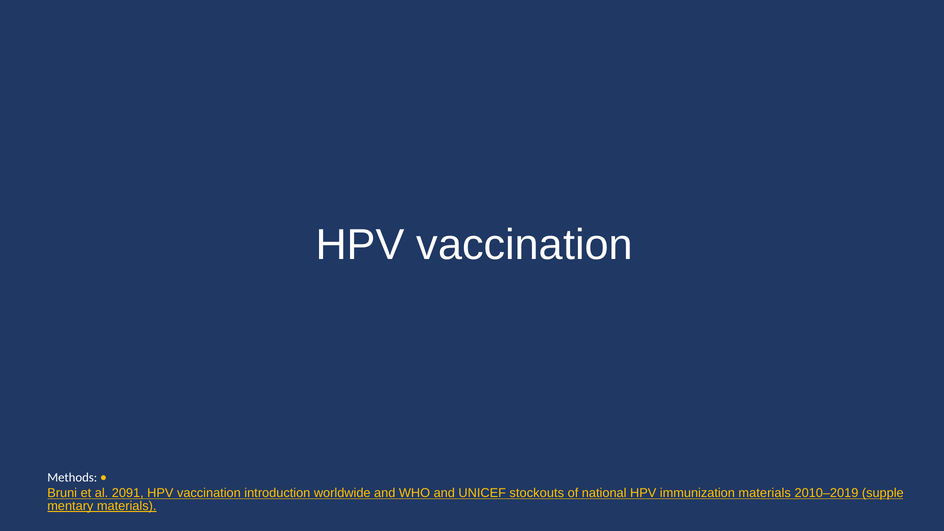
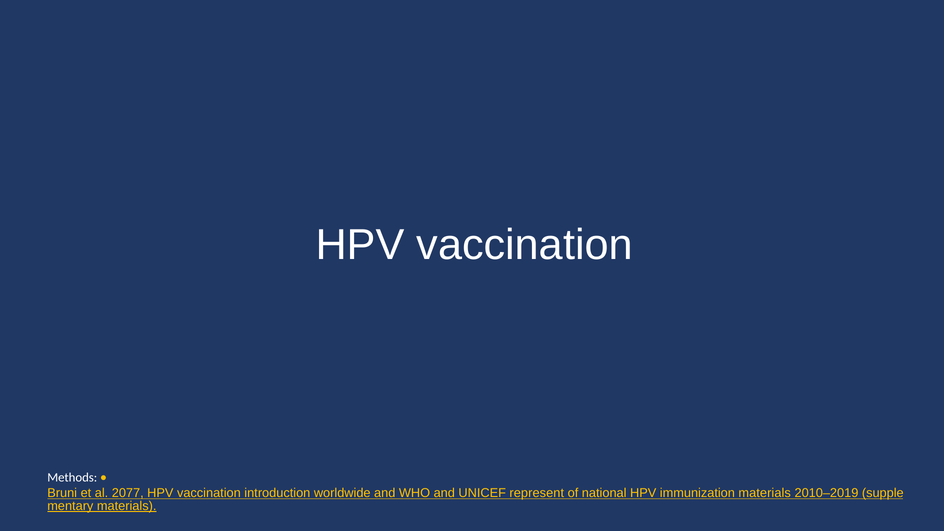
2091: 2091 -> 2077
stockouts: stockouts -> represent
